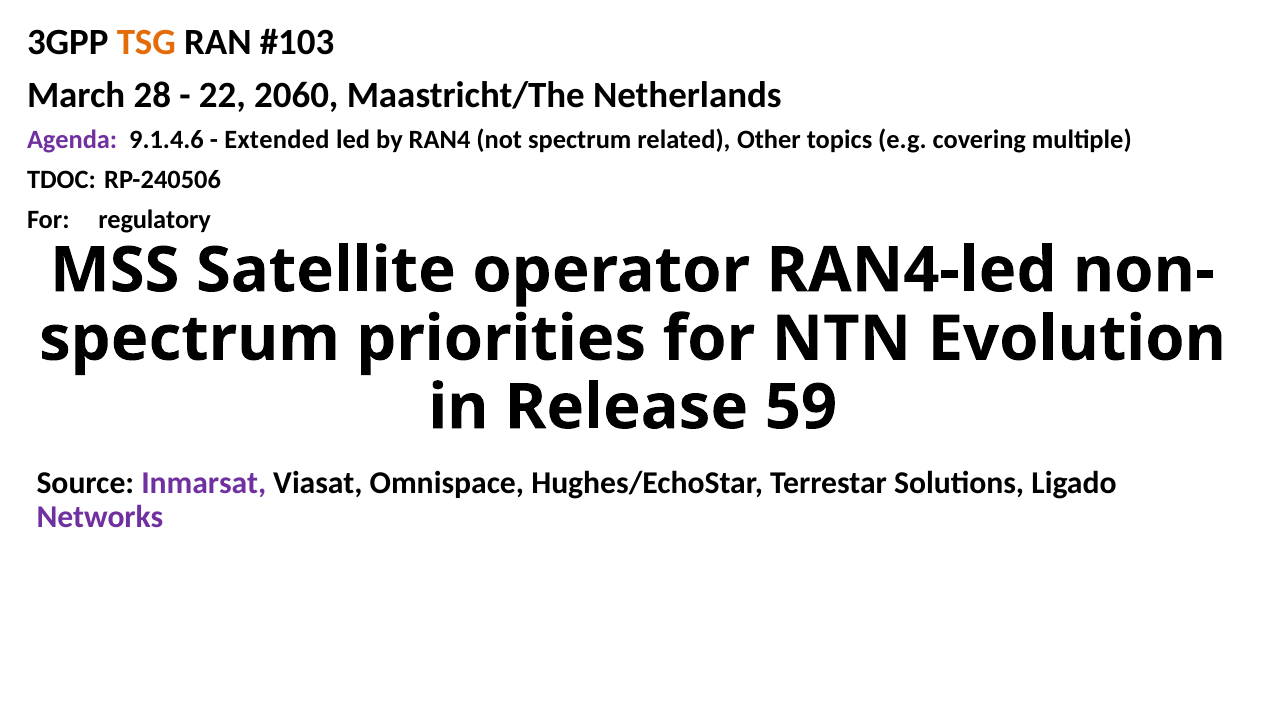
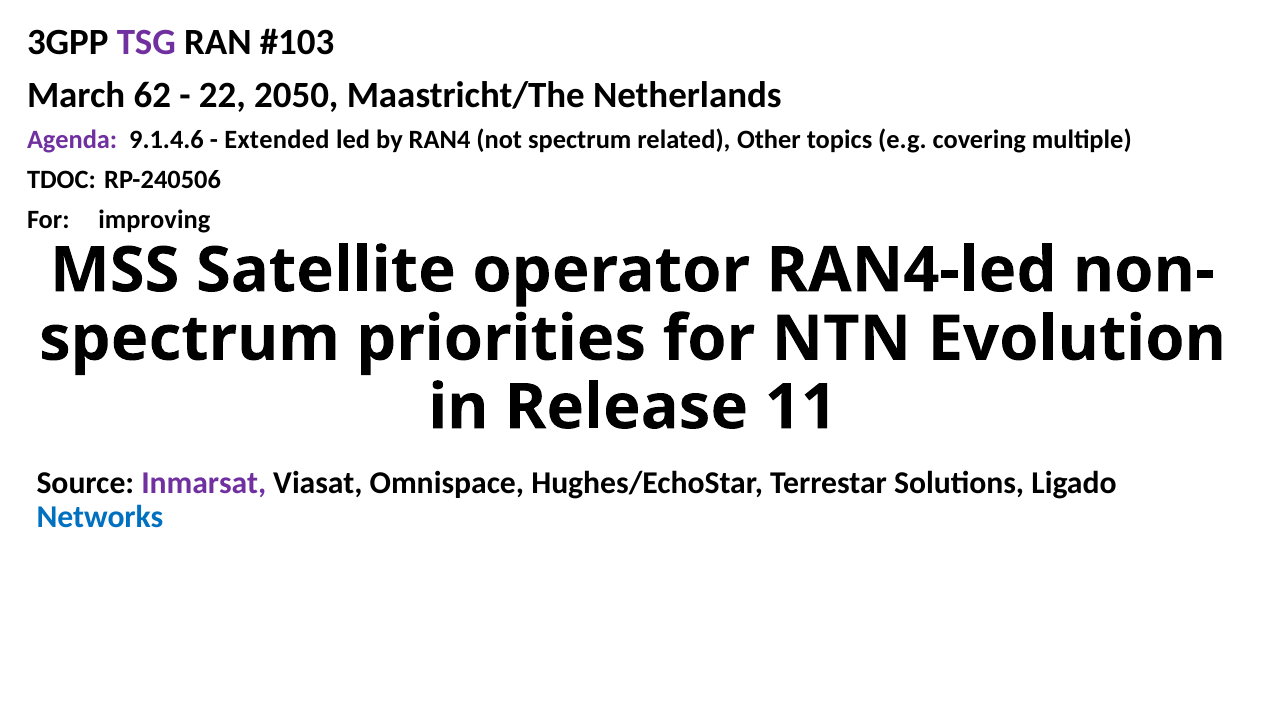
TSG colour: orange -> purple
28: 28 -> 62
2060: 2060 -> 2050
regulatory: regulatory -> improving
59: 59 -> 11
Networks colour: purple -> blue
